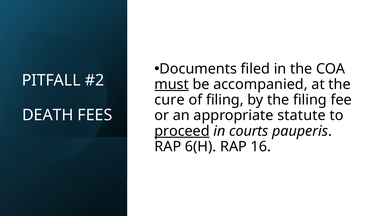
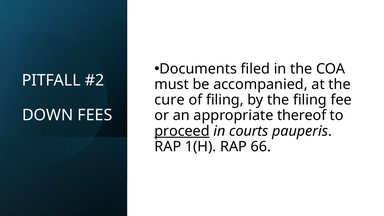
must underline: present -> none
DEATH: DEATH -> DOWN
statute: statute -> thereof
6(H: 6(H -> 1(H
16: 16 -> 66
